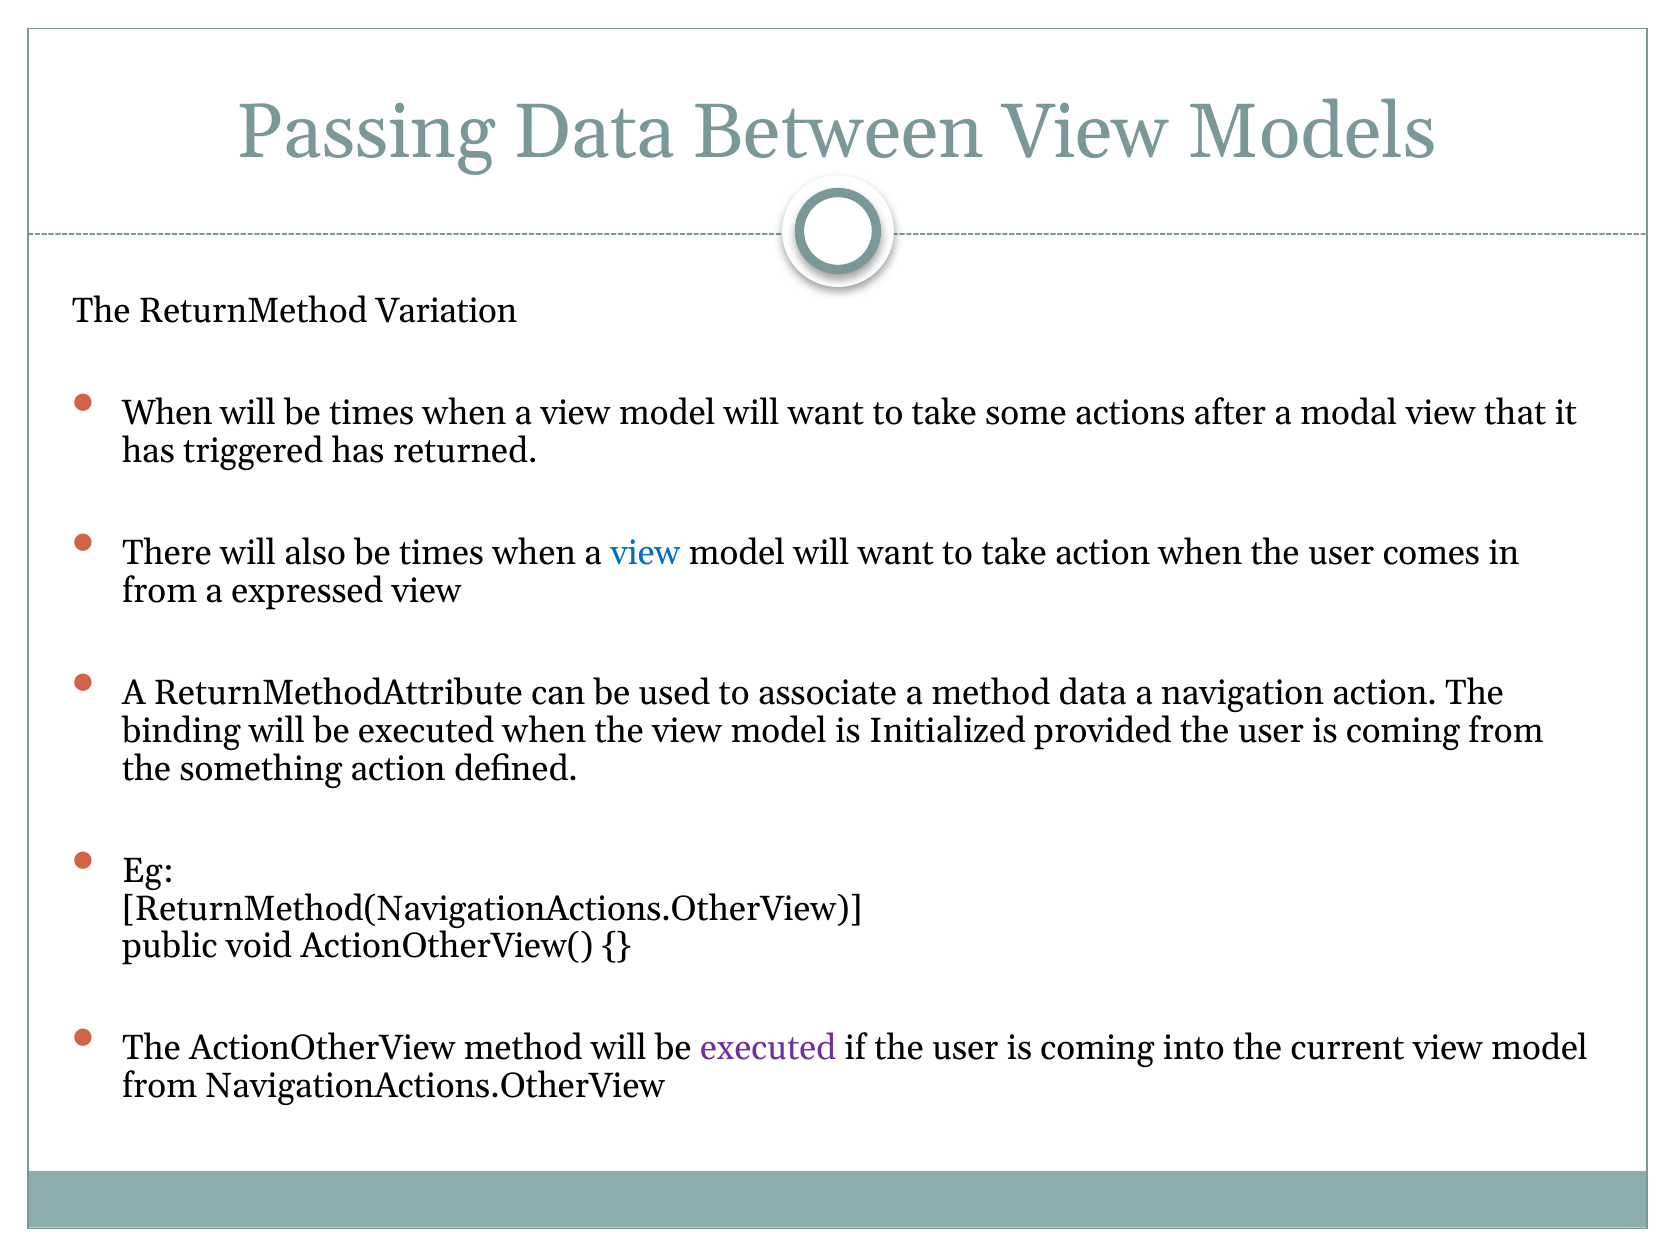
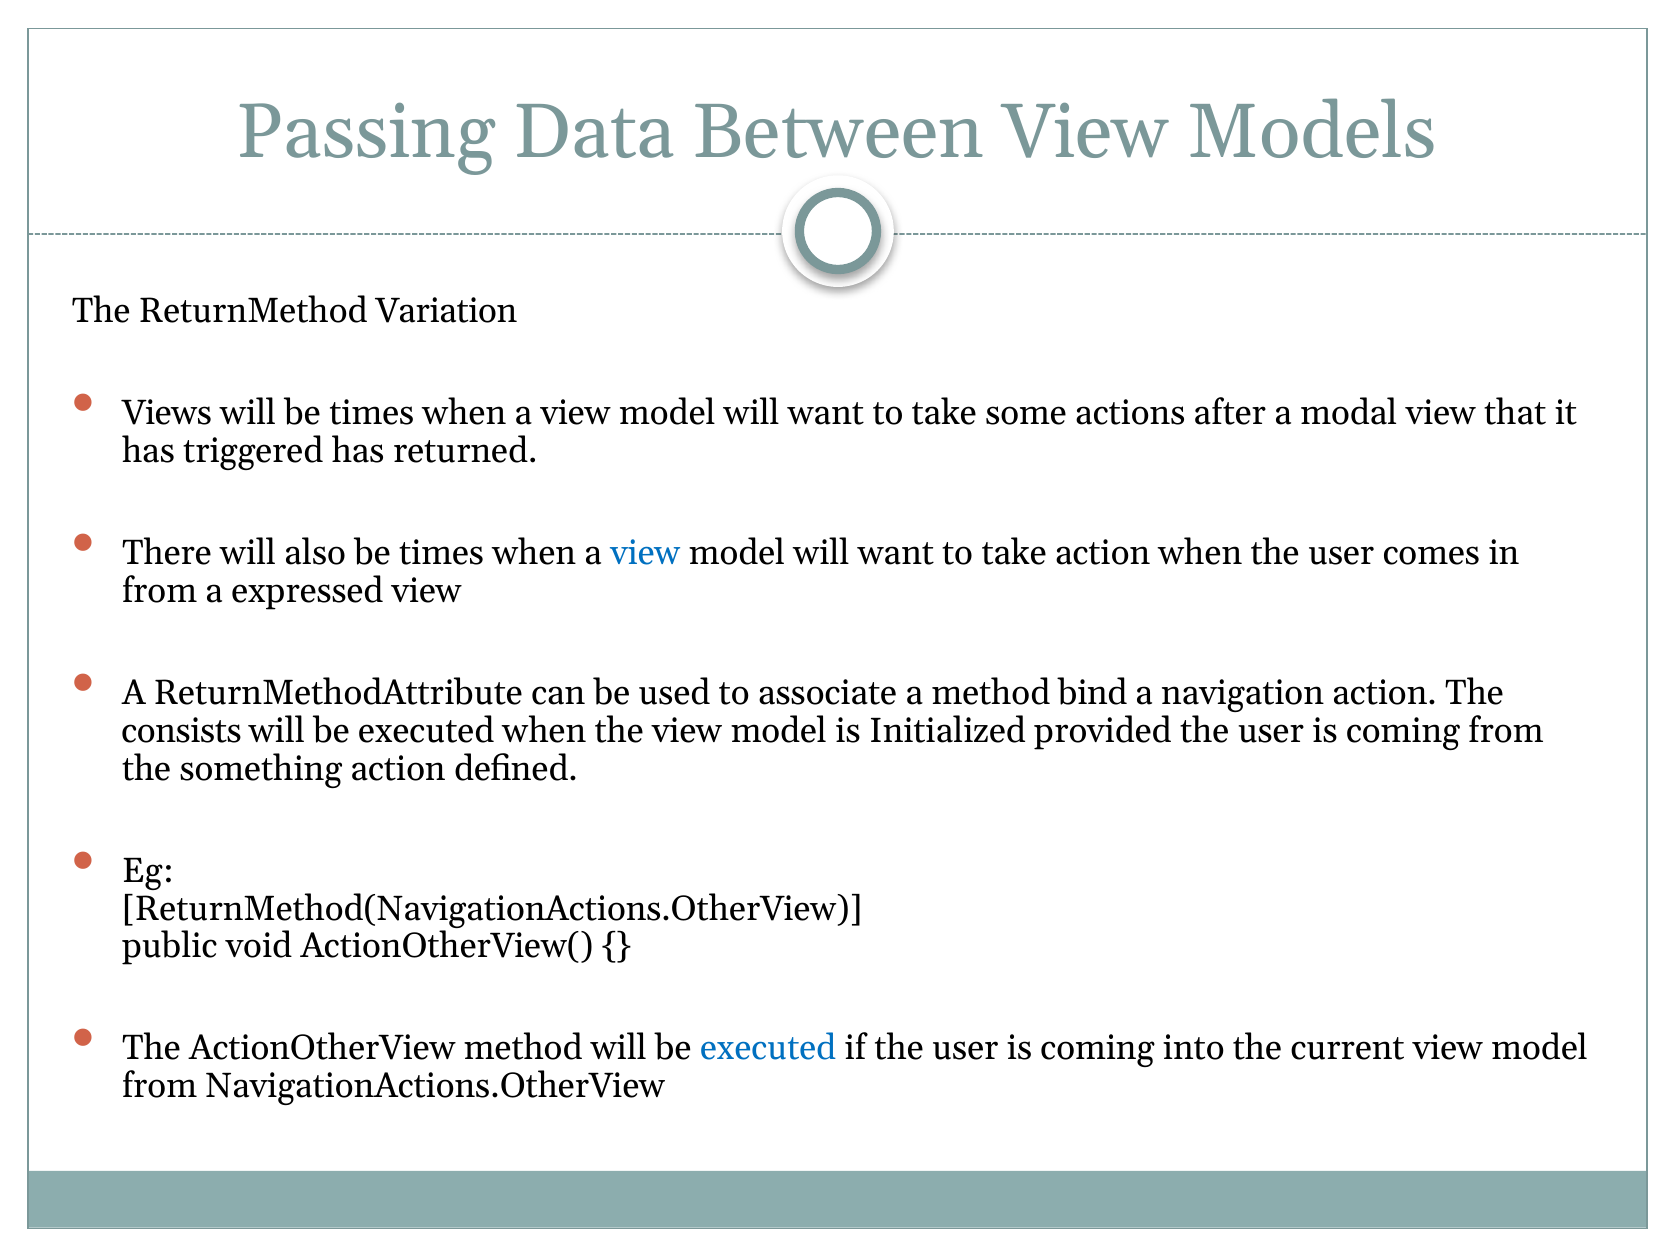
When at (167, 413): When -> Views
method data: data -> bind
binding: binding -> consists
executed at (768, 1048) colour: purple -> blue
